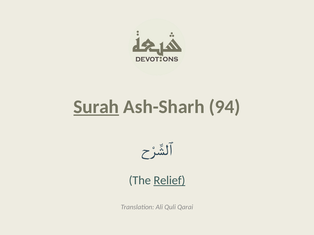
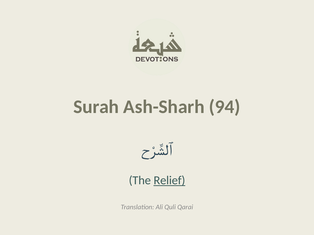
Surah underline: present -> none
